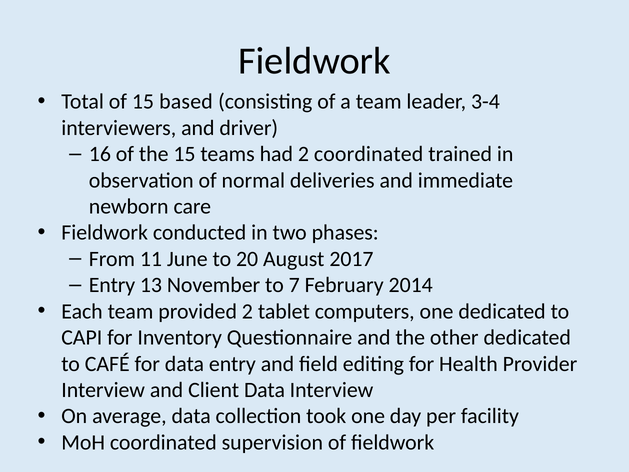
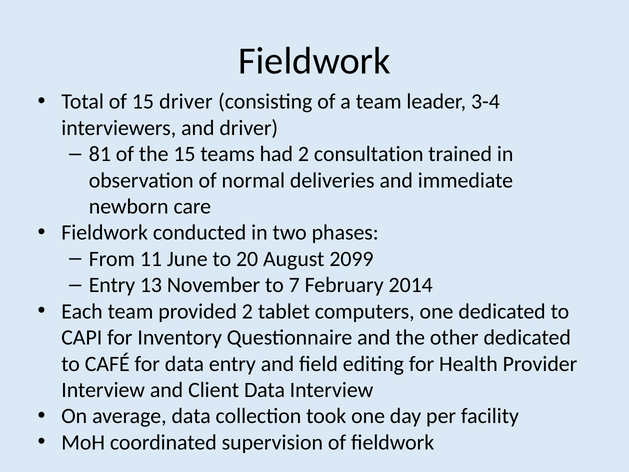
15 based: based -> driver
16: 16 -> 81
2 coordinated: coordinated -> consultation
2017: 2017 -> 2099
